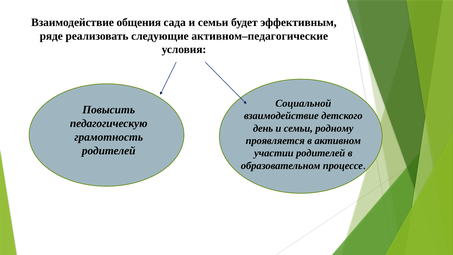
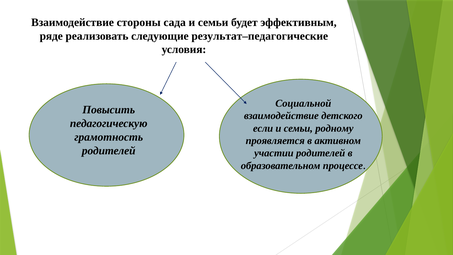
общения: общения -> стороны
активном–педагогические: активном–педагогические -> результат–педагогические
день: день -> если
